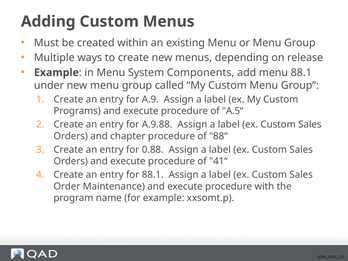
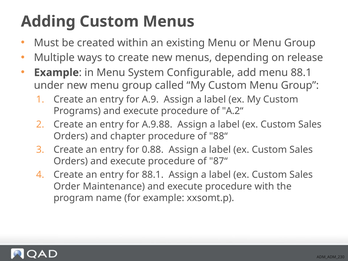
Components: Components -> Configurable
A.5“: A.5“ -> A.2“
41“: 41“ -> 87“
